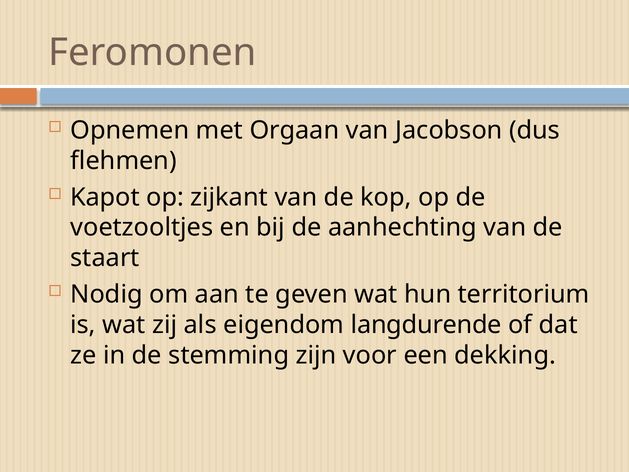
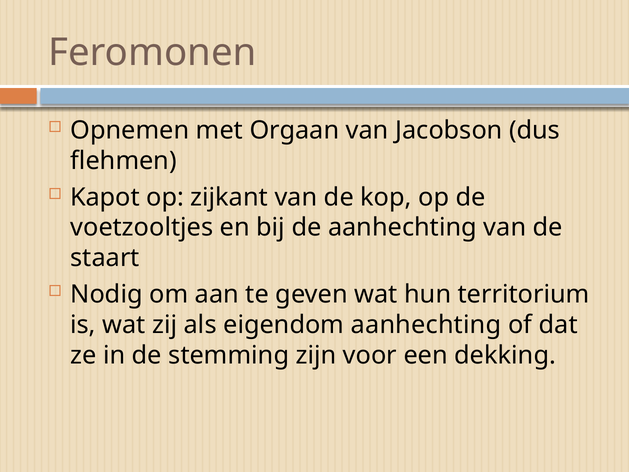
eigendom langdurende: langdurende -> aanhechting
